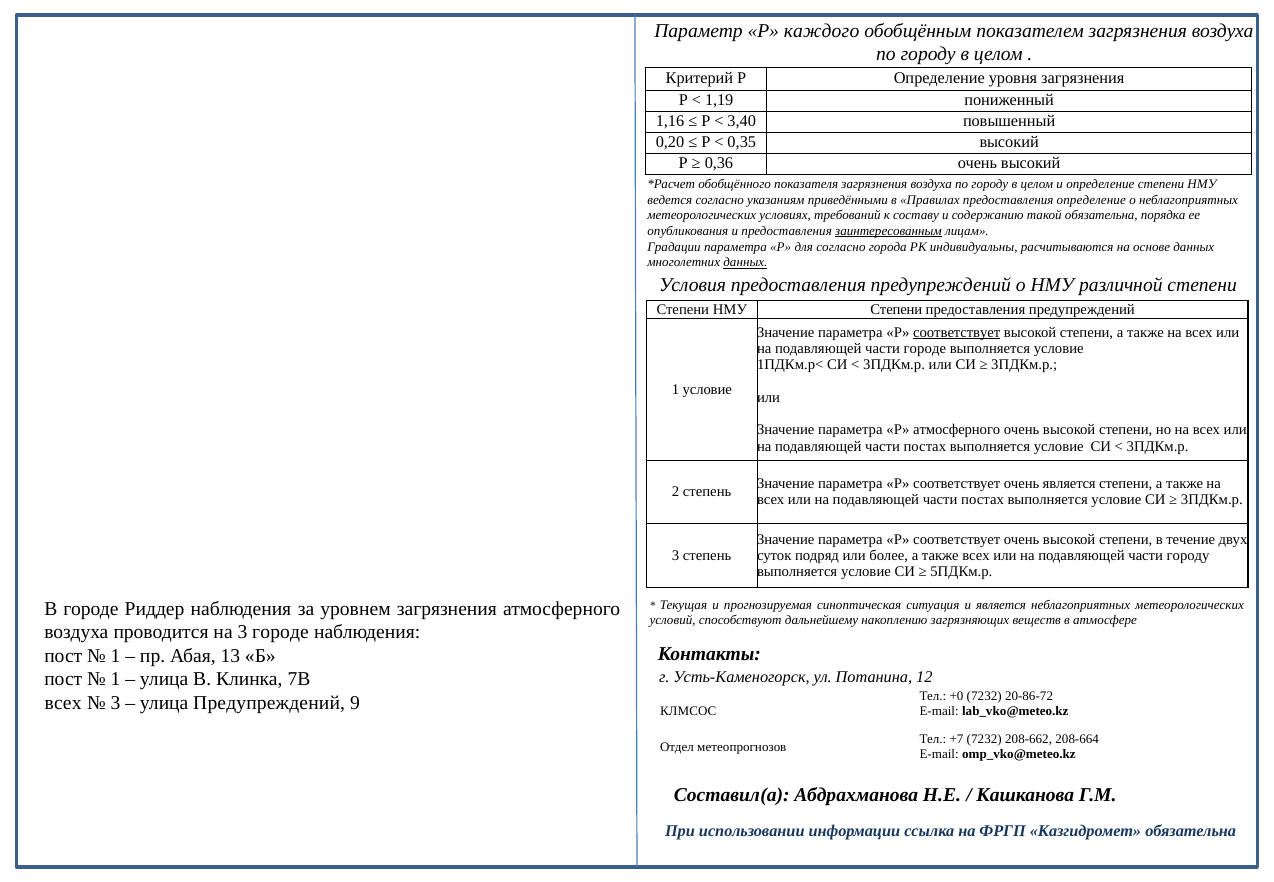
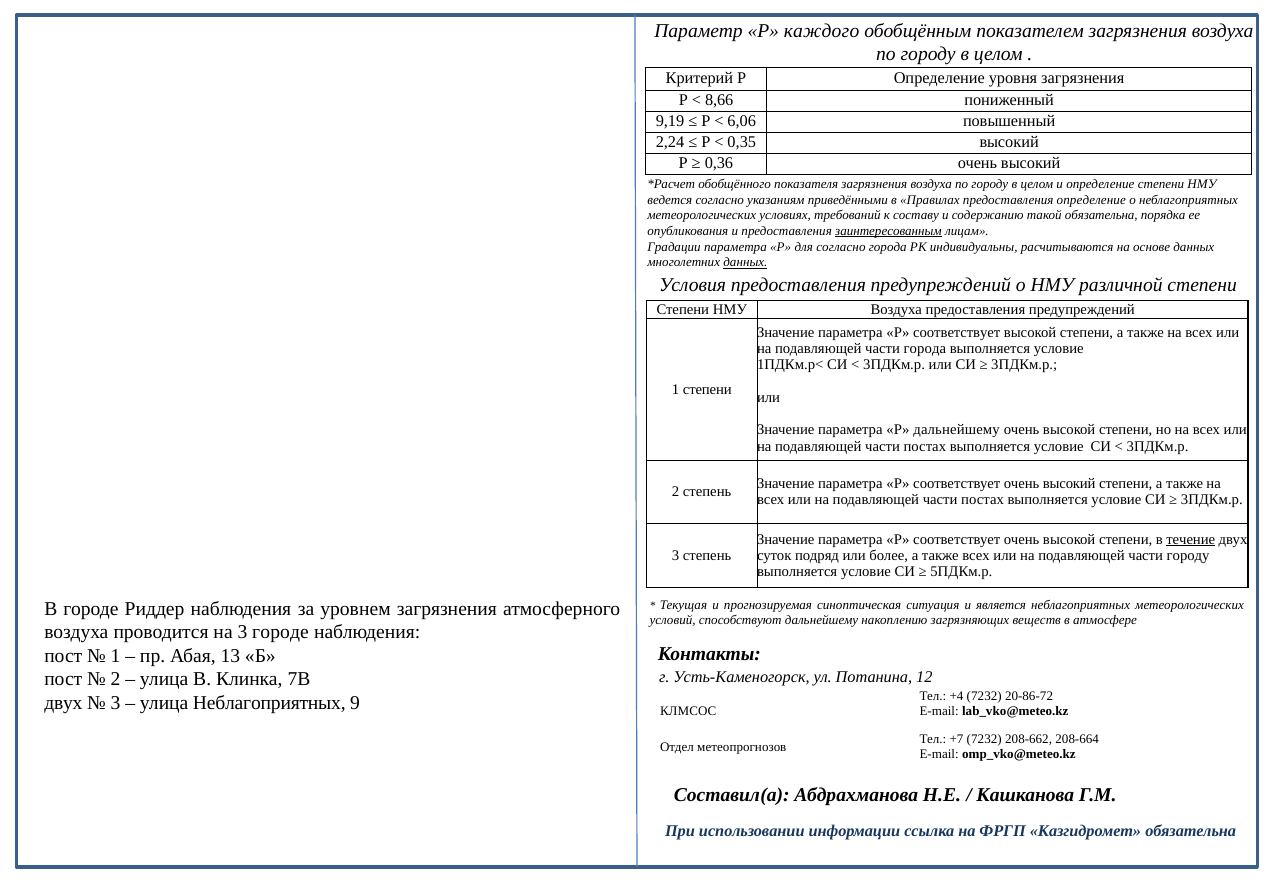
1,19: 1,19 -> 8,66
1,16: 1,16 -> 9,19
3,40: 3,40 -> 6,06
0,20: 0,20 -> 2,24
НМУ Степени: Степени -> Воздуха
соответствует at (957, 332) underline: present -> none
части городе: городе -> города
1 условие: условие -> степени
Р атмосферного: атмосферного -> дальнейшему
соответствует очень является: является -> высокий
течение underline: none -> present
1 at (116, 679): 1 -> 2
+0: +0 -> +4
всех at (63, 703): всех -> двух
улица Предупреждений: Предупреждений -> Неблагоприятных
